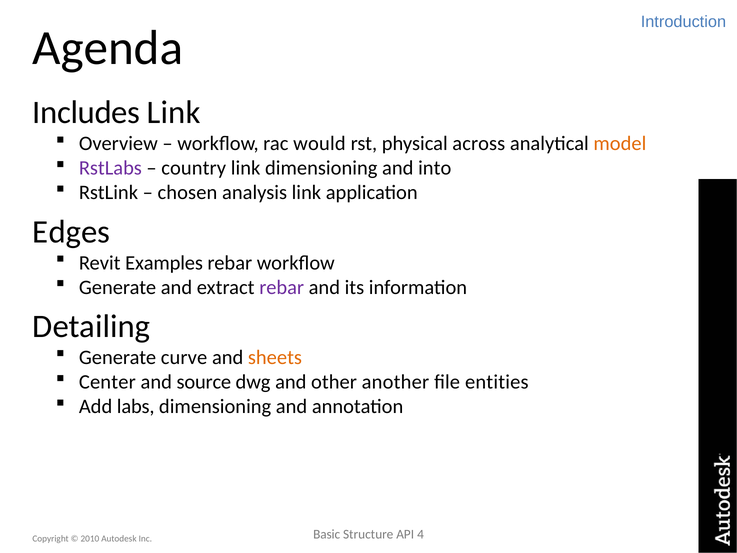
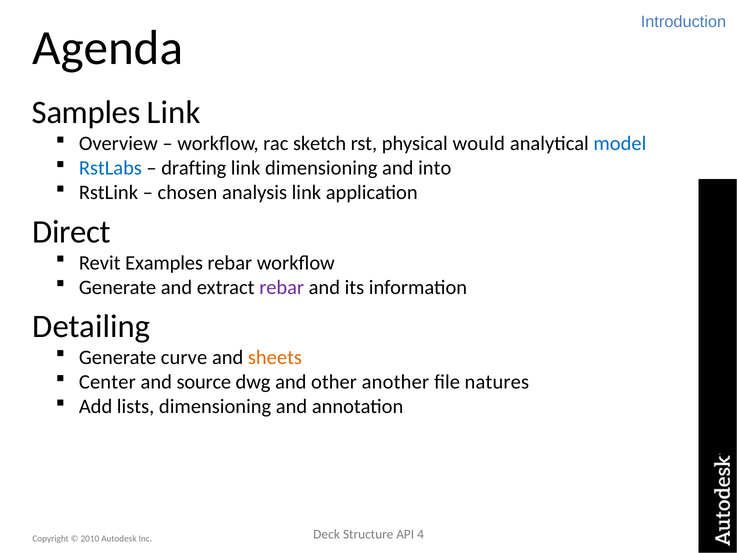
Includes: Includes -> Samples
would: would -> sketch
across: across -> would
model colour: orange -> blue
RstLabs colour: purple -> blue
country: country -> drafting
Edges: Edges -> Direct
entities: entities -> natures
labs: labs -> lists
Basic: Basic -> Deck
